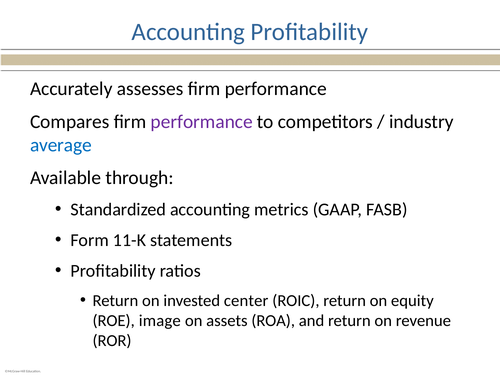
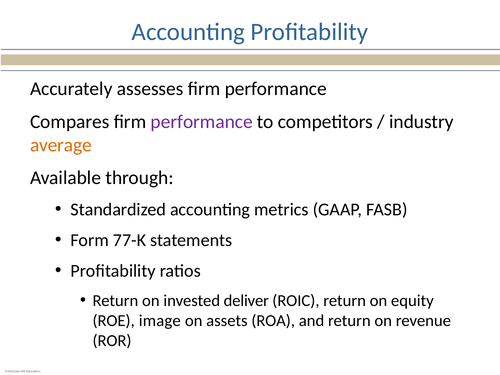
average colour: blue -> orange
11-K: 11-K -> 77-K
center: center -> deliver
